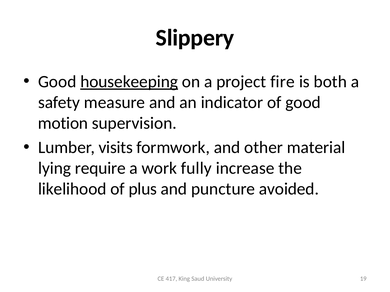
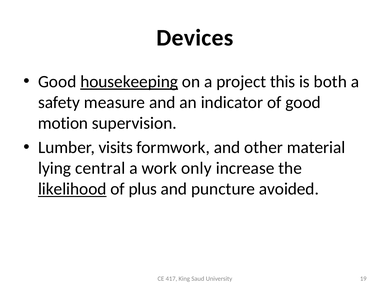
Slippery: Slippery -> Devices
fire: fire -> this
require: require -> central
fully: fully -> only
likelihood underline: none -> present
